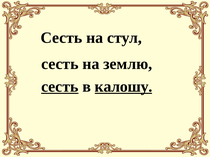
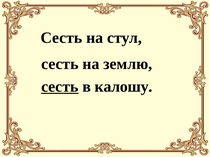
калошу underline: present -> none
